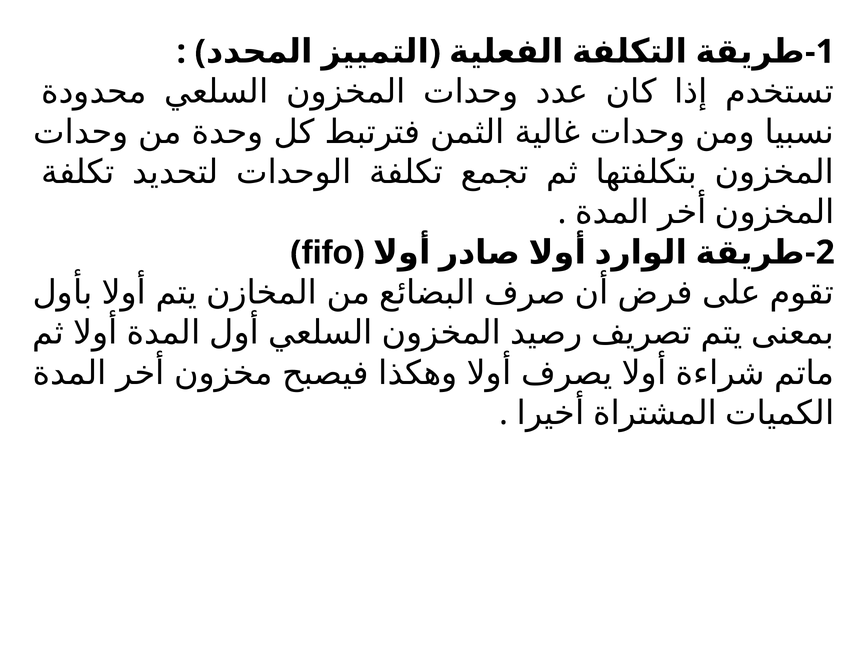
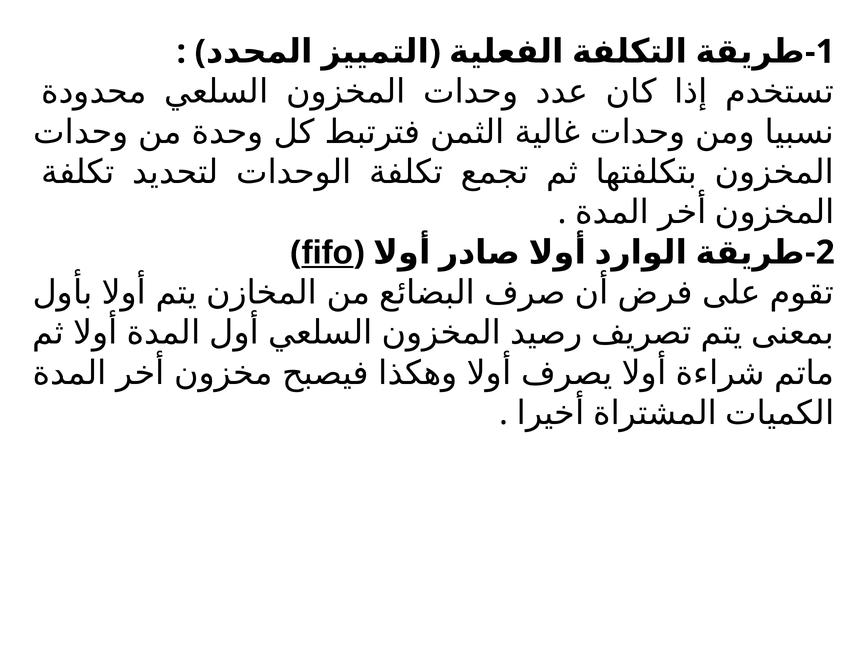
fifo underline: none -> present
